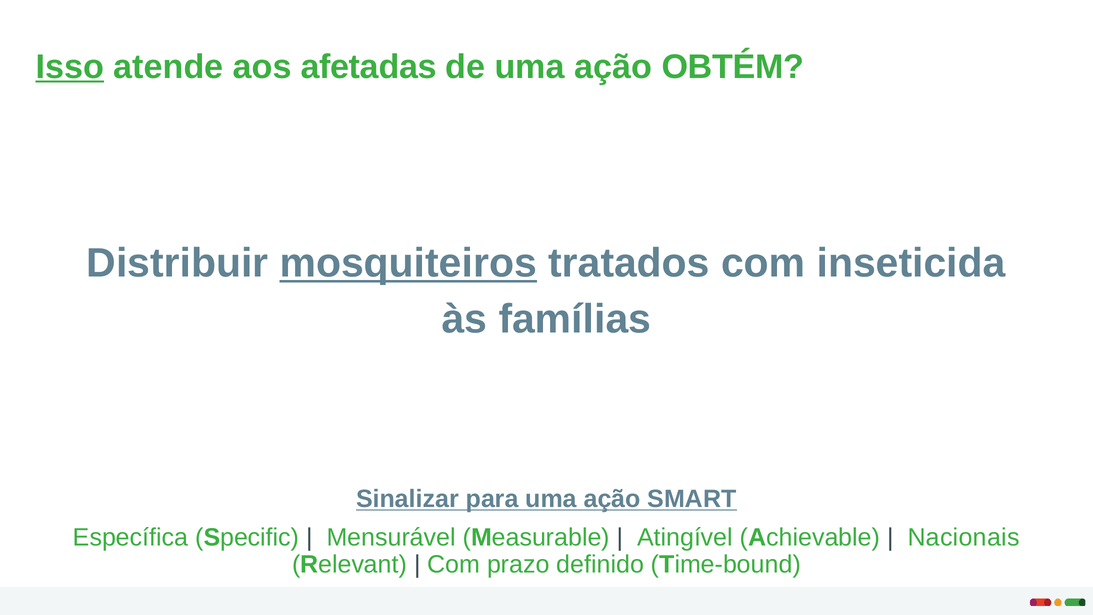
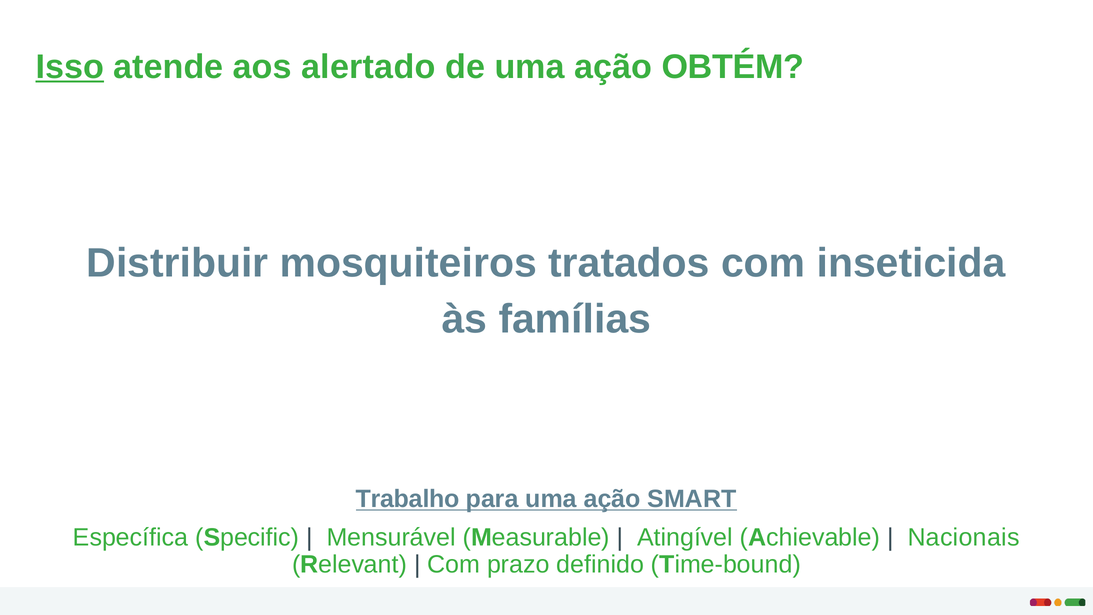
afetadas: afetadas -> alertado
mosquiteiros underline: present -> none
Sinalizar: Sinalizar -> Trabalho
